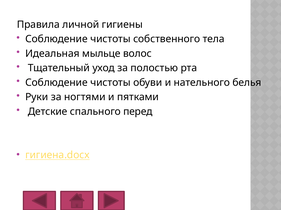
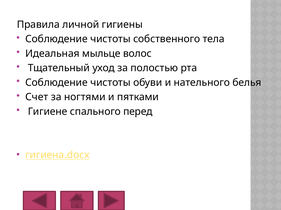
Руки: Руки -> Счет
Детские: Детские -> Гигиене
